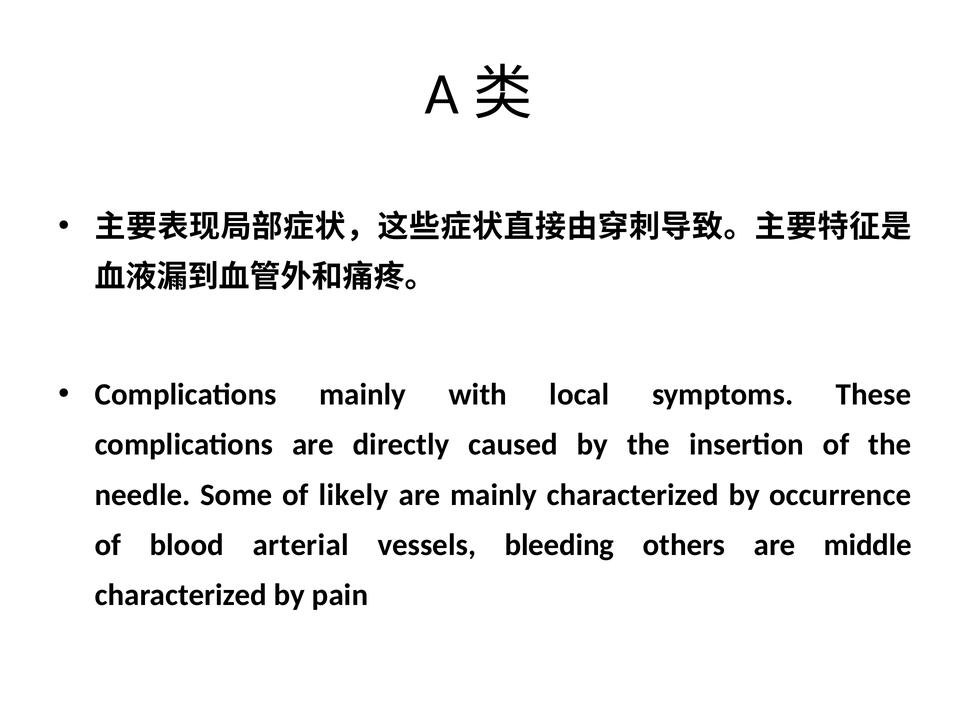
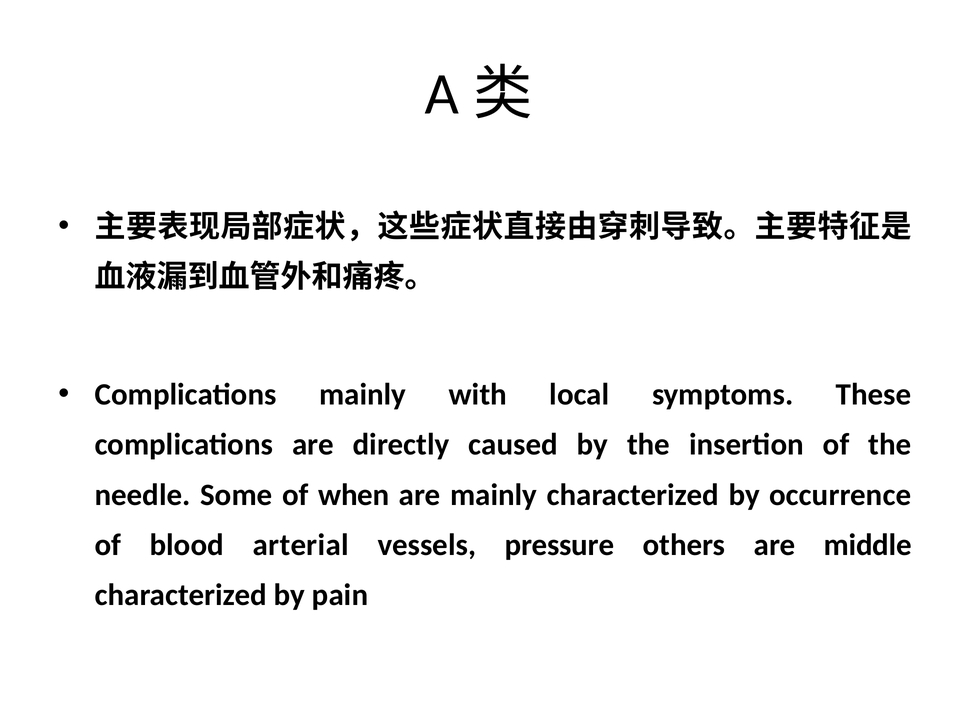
likely: likely -> when
bleeding: bleeding -> pressure
